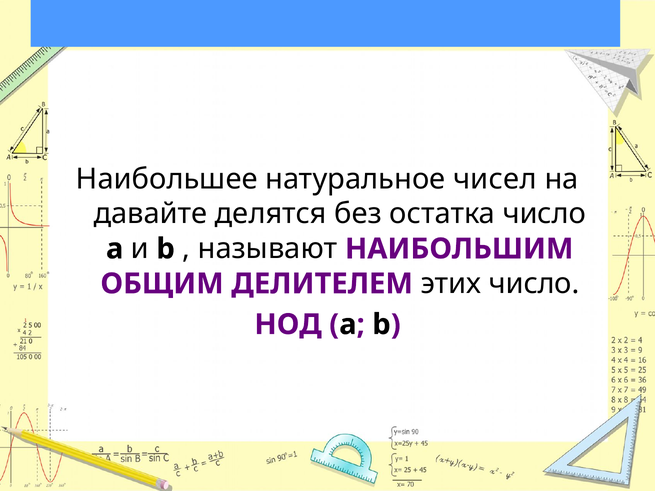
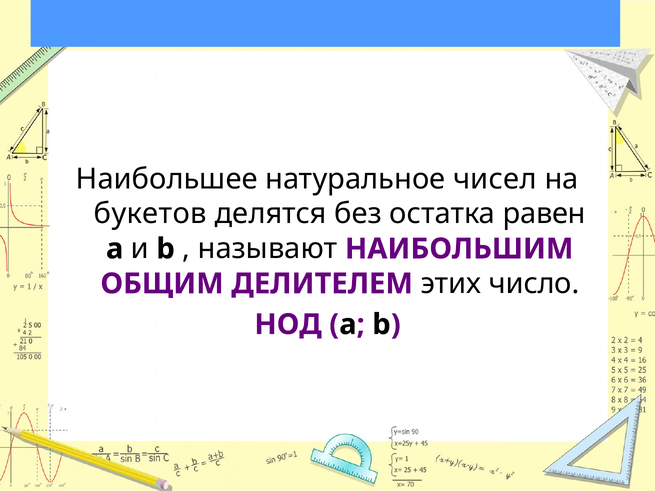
давайте: давайте -> букетов
остатка число: число -> равен
